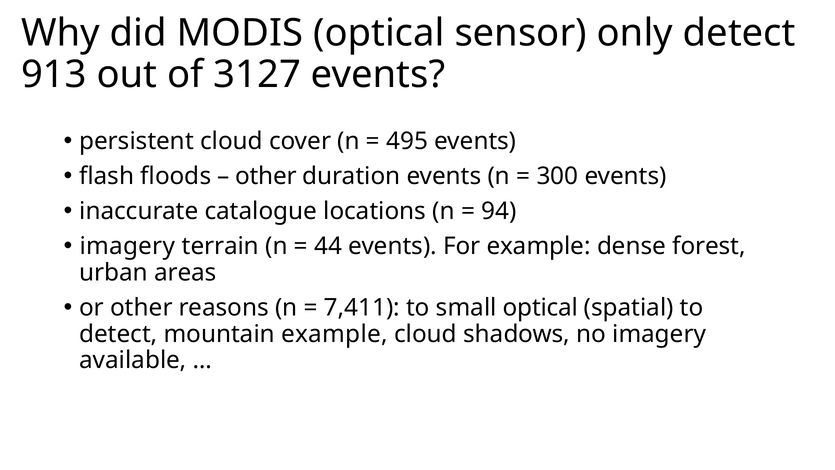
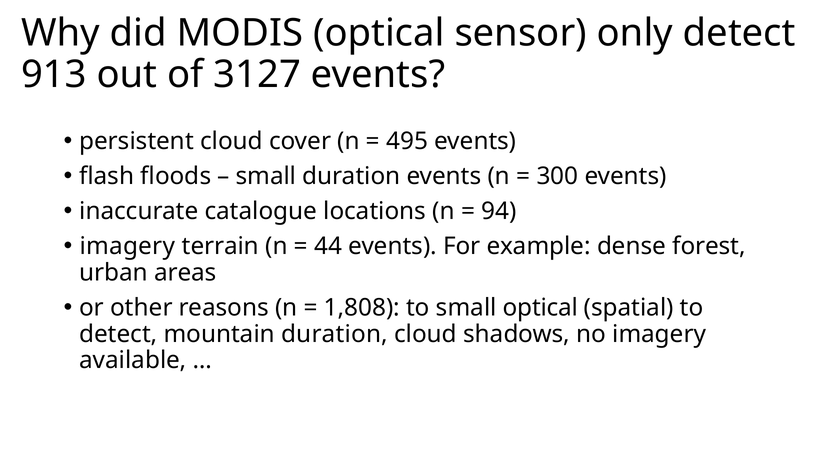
other at (266, 176): other -> small
7,411: 7,411 -> 1,808
mountain example: example -> duration
